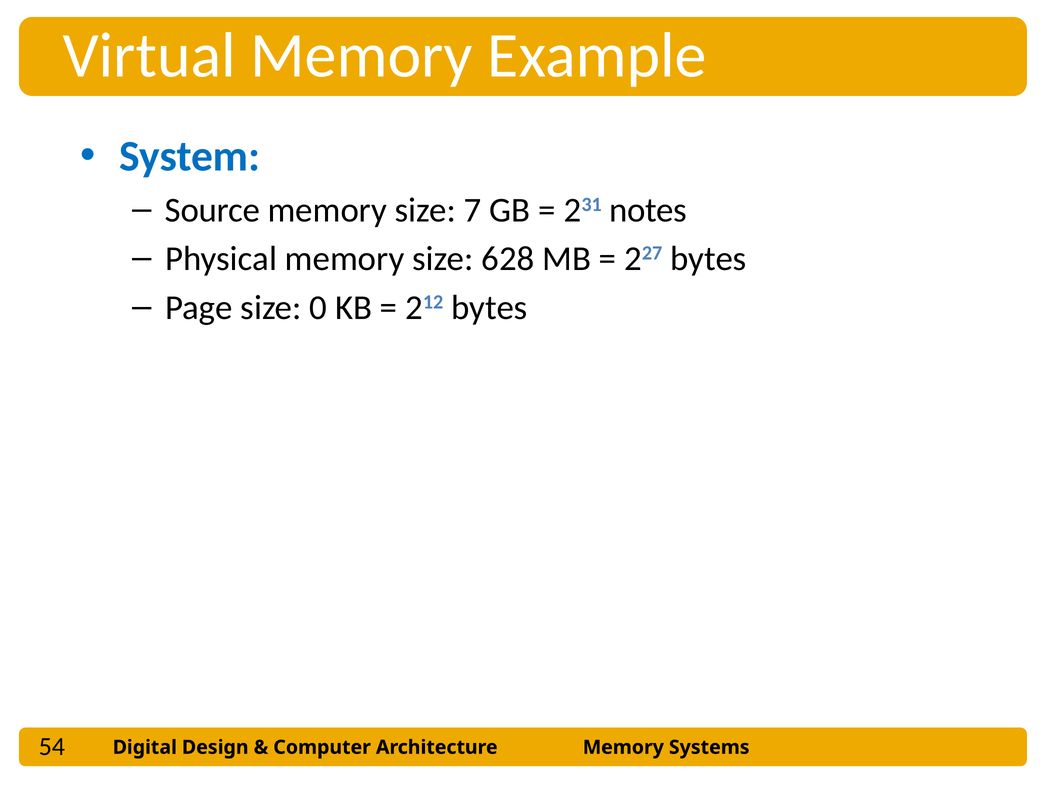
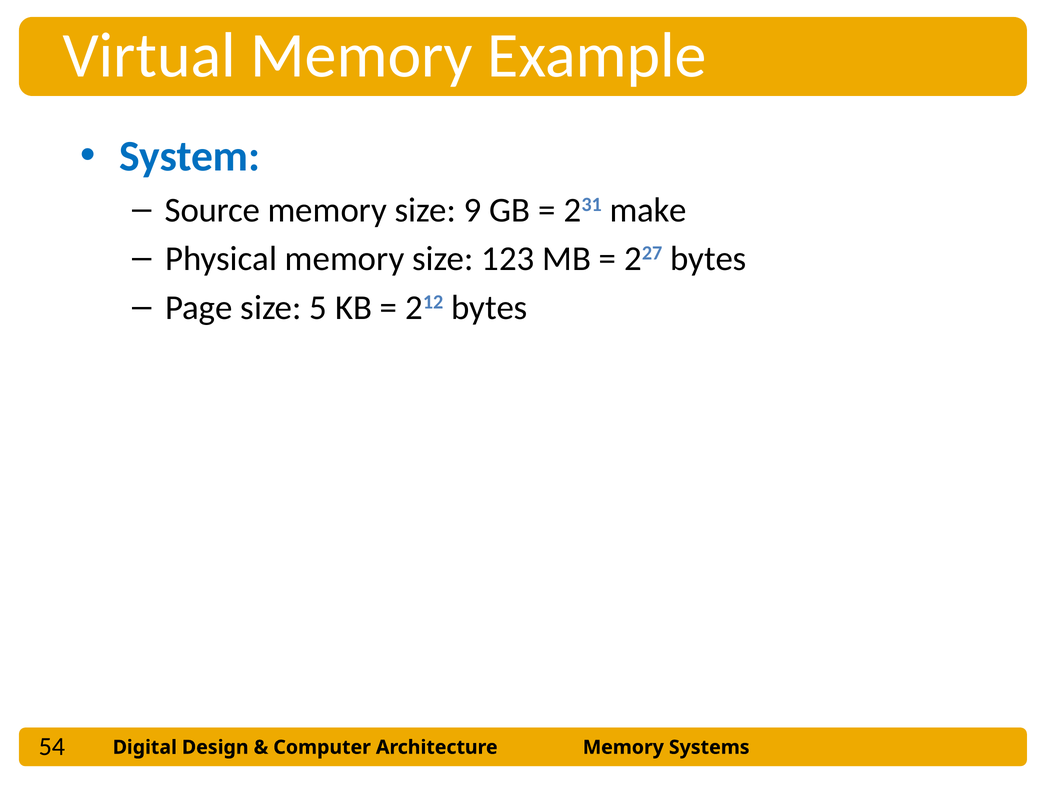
7: 7 -> 9
notes: notes -> make
628: 628 -> 123
0: 0 -> 5
